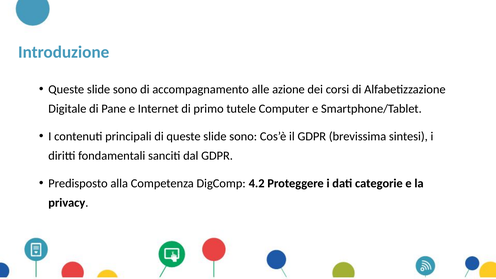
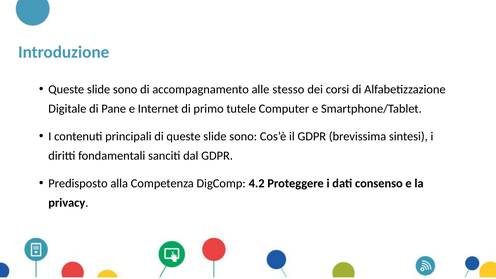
azione: azione -> stesso
categorie: categorie -> consenso
